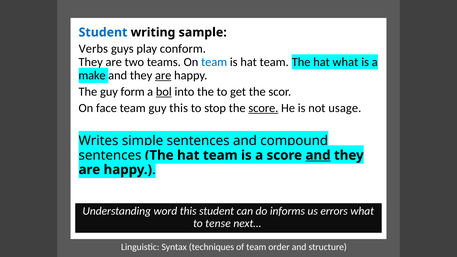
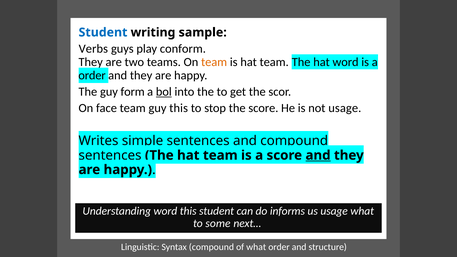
team at (214, 62) colour: blue -> orange
hat what: what -> word
make at (92, 75): make -> order
are at (163, 75) underline: present -> none
score at (263, 108) underline: present -> none
us errors: errors -> usage
tense: tense -> some
Syntax techniques: techniques -> compound
of team: team -> what
